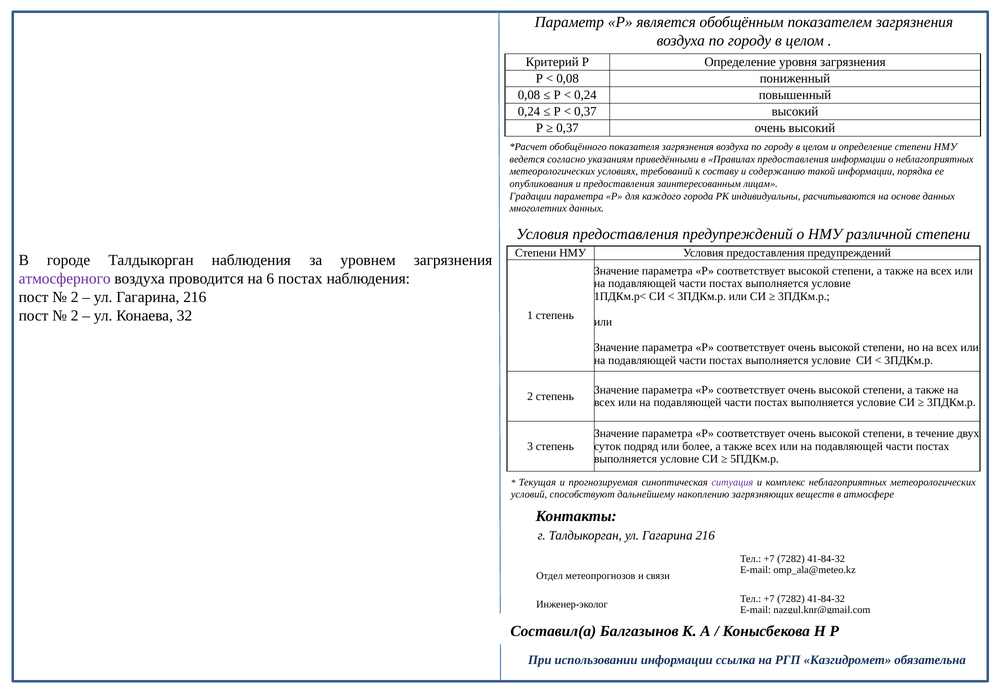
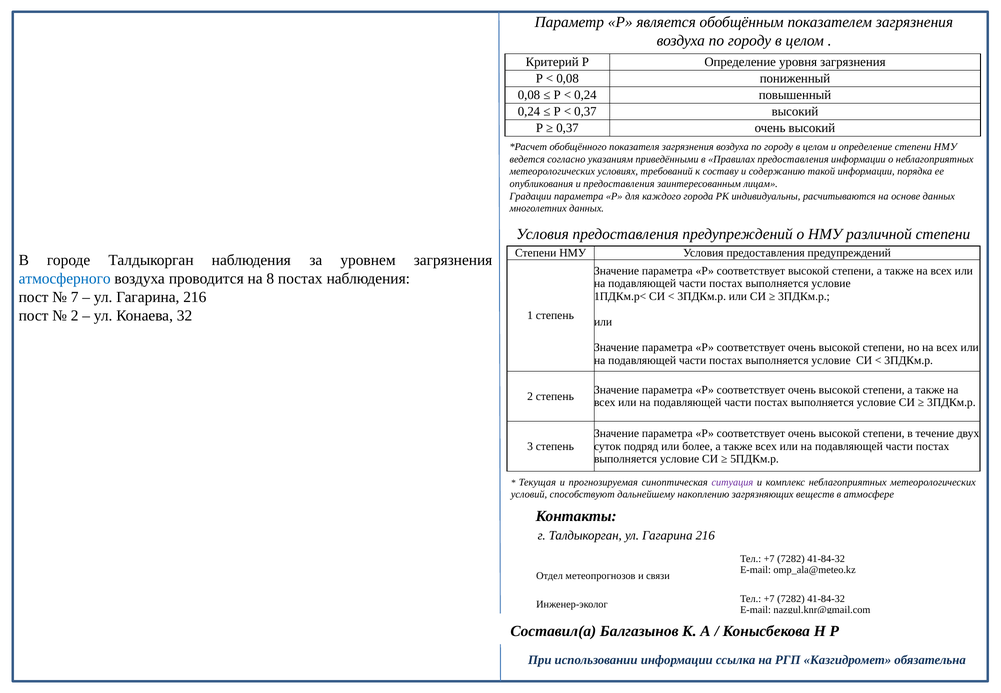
атмосферного colour: purple -> blue
6: 6 -> 8
2 at (75, 297): 2 -> 7
